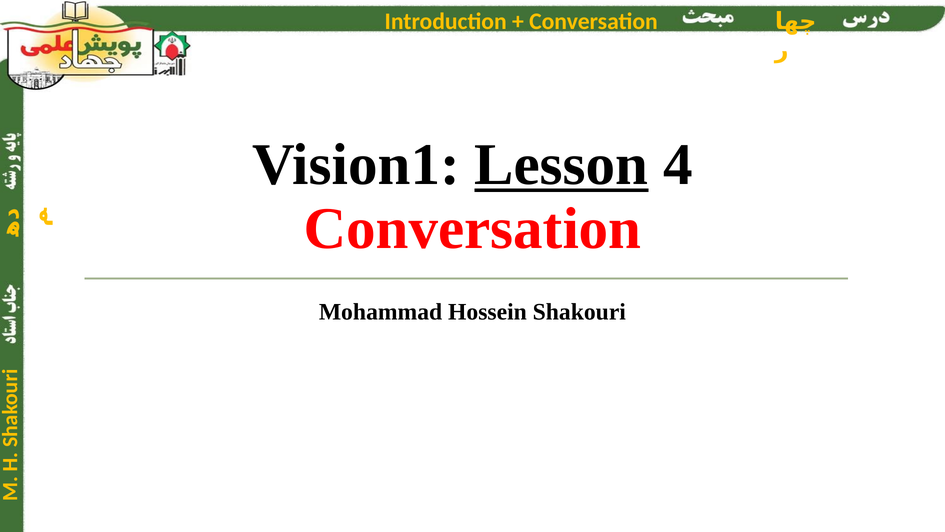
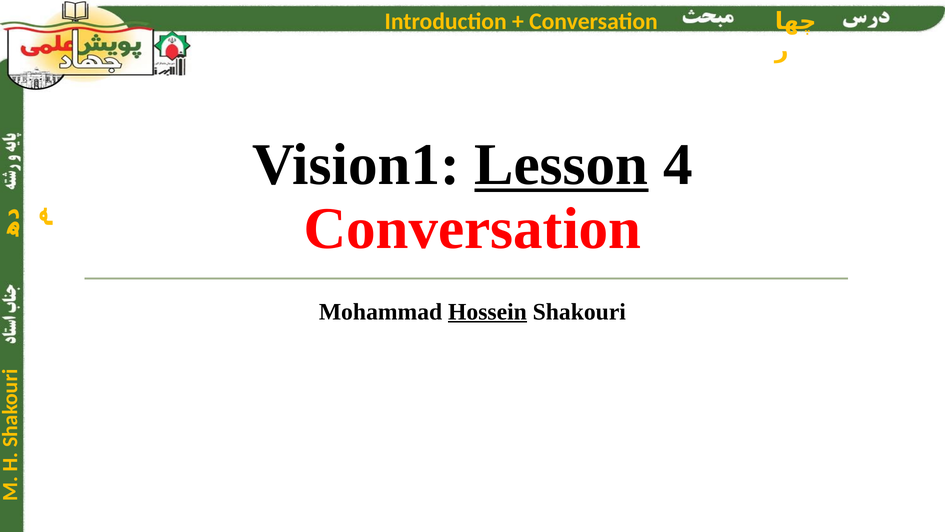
Hossein underline: none -> present
